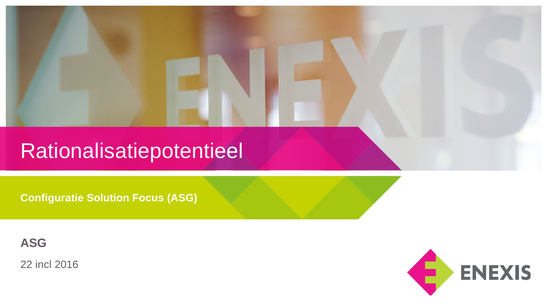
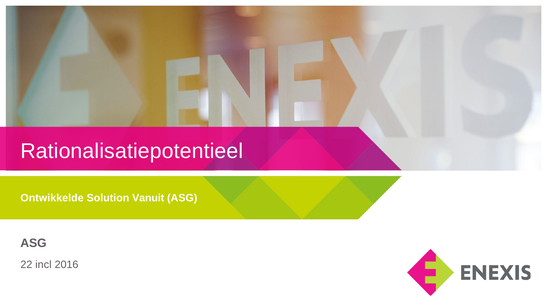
Configuratie: Configuratie -> Ontwikkelde
Focus: Focus -> Vanuit
